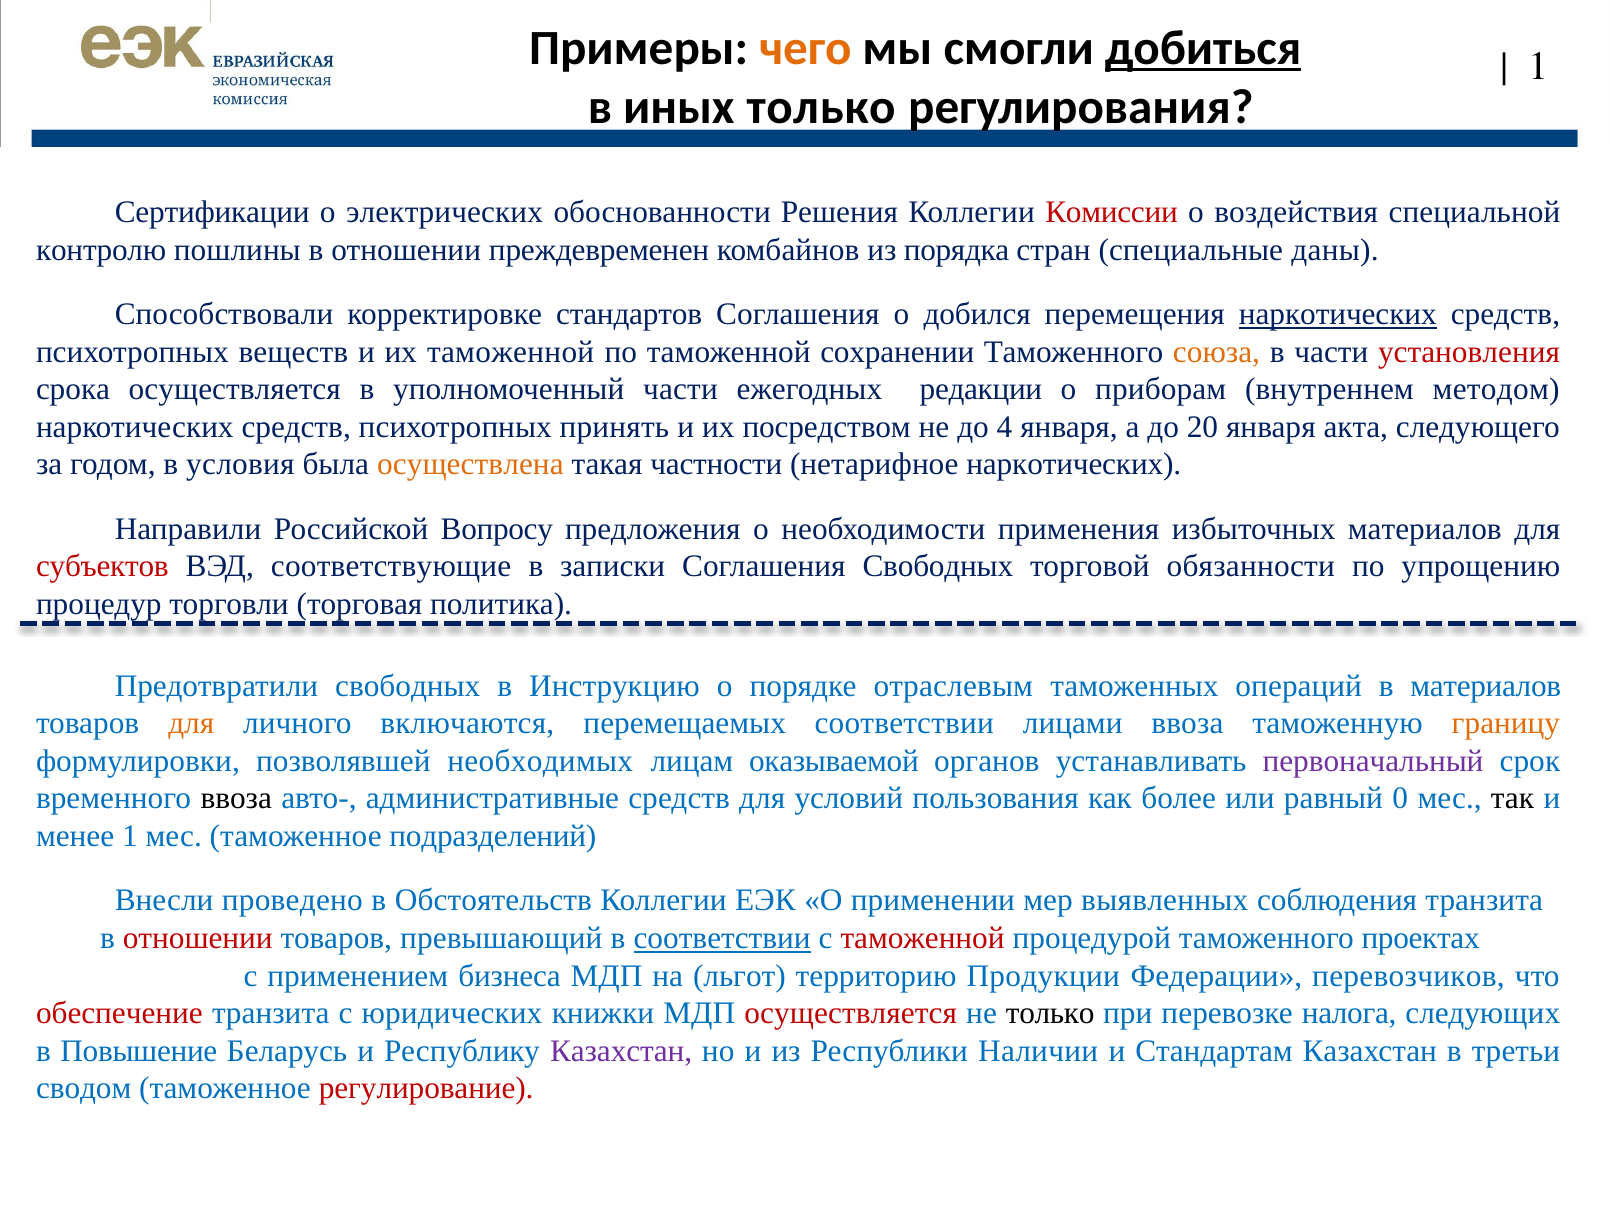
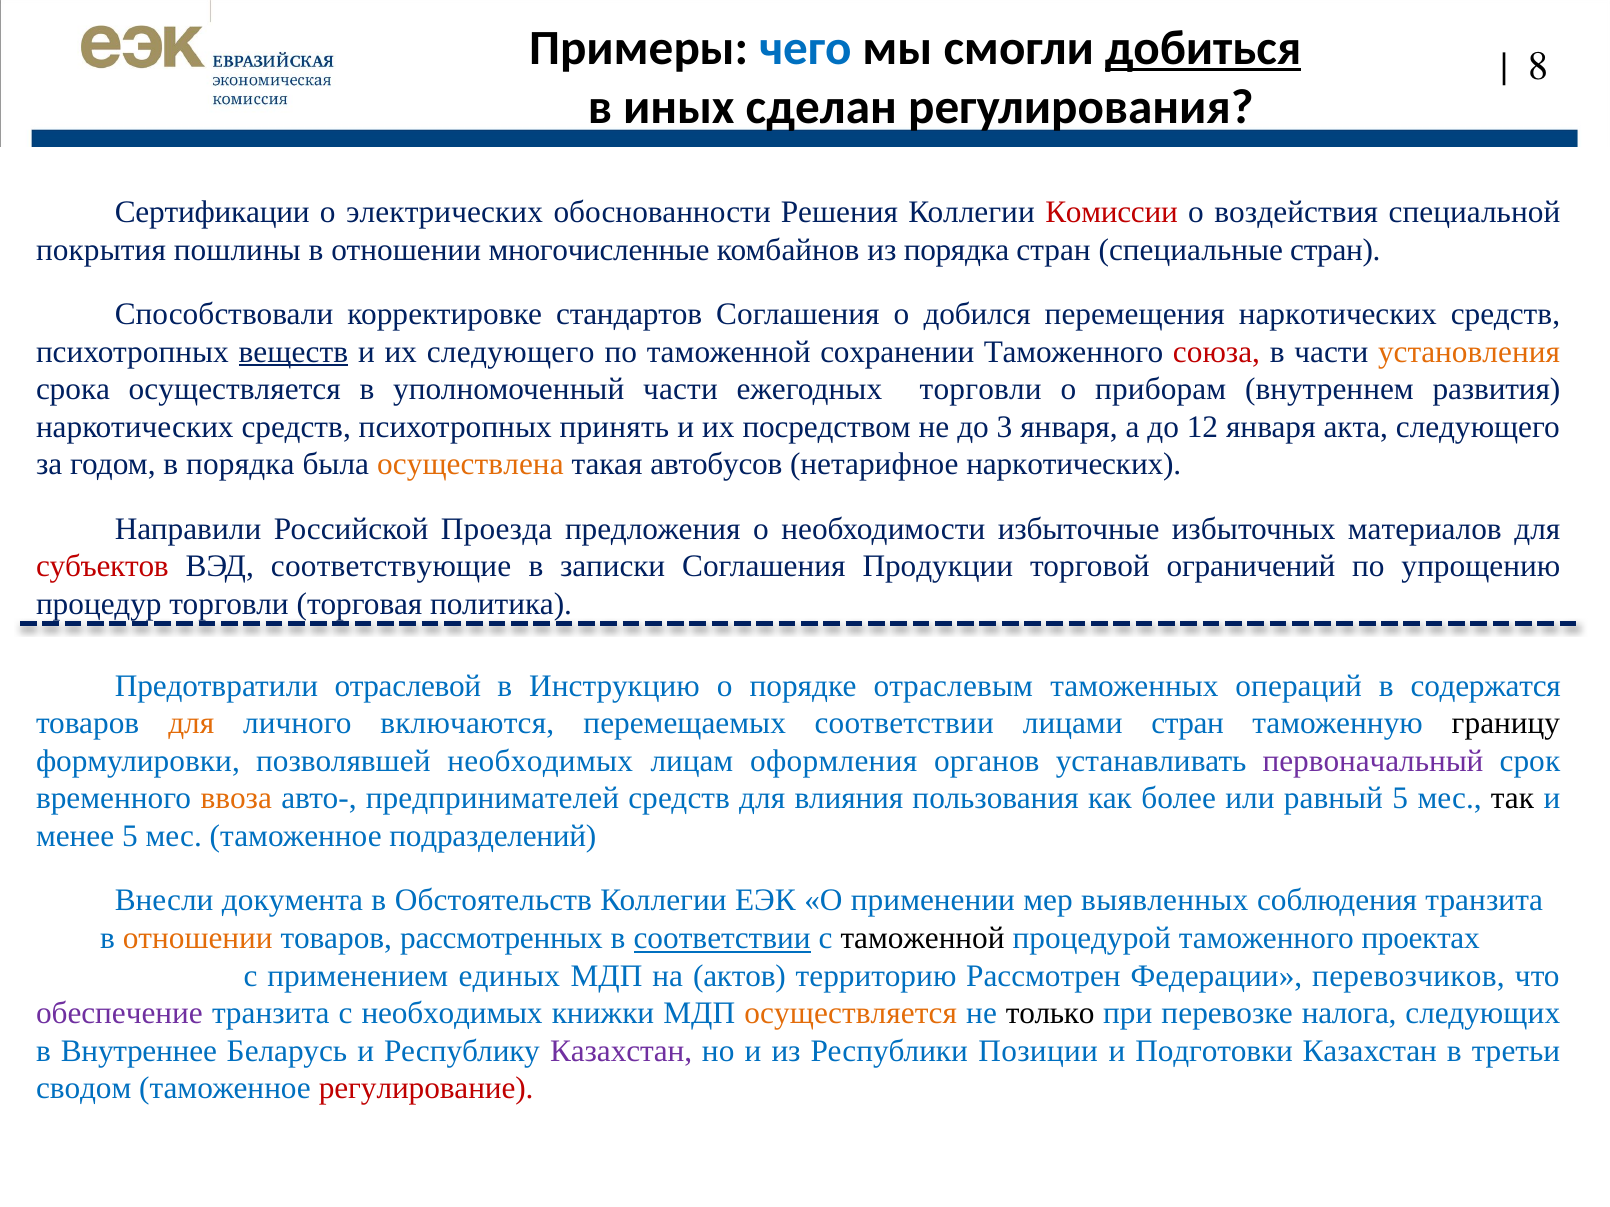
чего colour: orange -> blue
1 at (1539, 66): 1 -> 8
иных только: только -> сделан
контролю: контролю -> покрытия
преждевременен: преждевременен -> многочисленные
специальные даны: даны -> стран
наркотических at (1338, 314) underline: present -> none
веществ underline: none -> present
их таможенной: таможенной -> следующего
союза colour: orange -> red
установления colour: red -> orange
ежегодных редакции: редакции -> торговли
методом: методом -> развития
4: 4 -> 3
20: 20 -> 12
в условия: условия -> порядка
частности: частности -> автобусов
Вопросу: Вопросу -> Проезда
применения: применения -> избыточные
Соглашения Свободных: Свободных -> Продукции
обязанности: обязанности -> ограничений
Предотвратили свободных: свободных -> отраслевой
в материалов: материалов -> содержатся
лицами ввоза: ввоза -> стран
границу colour: orange -> black
оказываемой: оказываемой -> оформления
ввоза at (236, 799) colour: black -> orange
административные: административные -> предпринимателей
условий: условий -> влияния
равный 0: 0 -> 5
менее 1: 1 -> 5
проведено: проведено -> документа
отношении at (198, 939) colour: red -> orange
превышающий: превышающий -> рассмотренных
таможенной at (923, 939) colour: red -> black
бизнеса: бизнеса -> единых
льгот: льгот -> актов
Продукции: Продукции -> Рассмотрен
обеспечение colour: red -> purple
с юридических: юридических -> необходимых
осуществляется at (851, 1014) colour: red -> orange
Повышение: Повышение -> Внутреннее
Наличии: Наличии -> Позиции
Стандартам: Стандартам -> Подготовки
